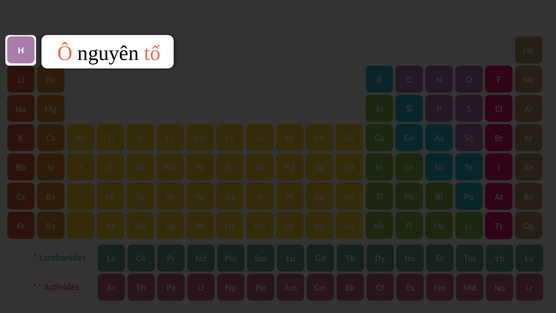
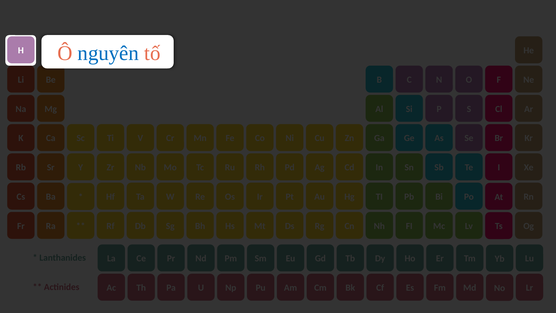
nguyên colour: black -> blue
